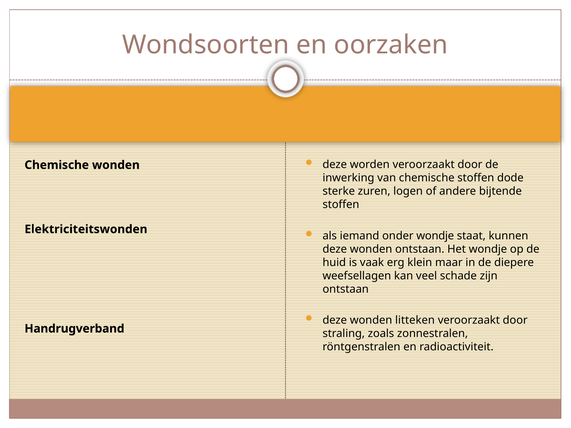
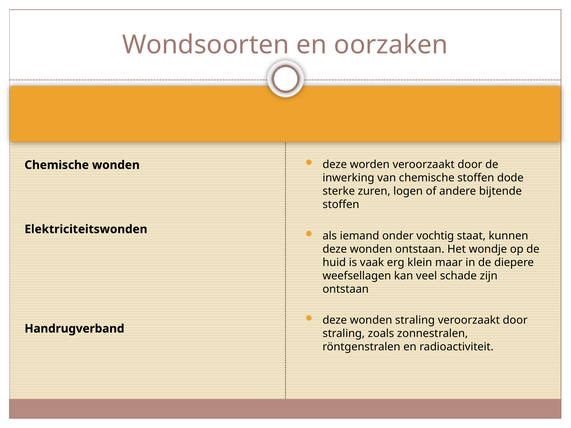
onder wondje: wondje -> vochtig
wonden litteken: litteken -> straling
